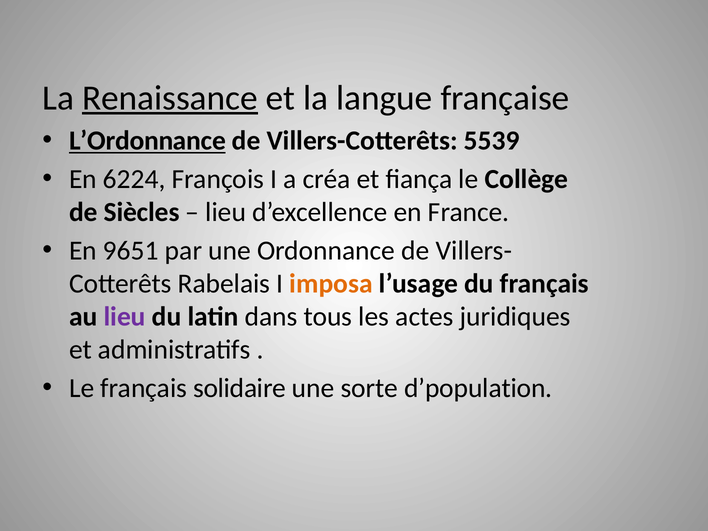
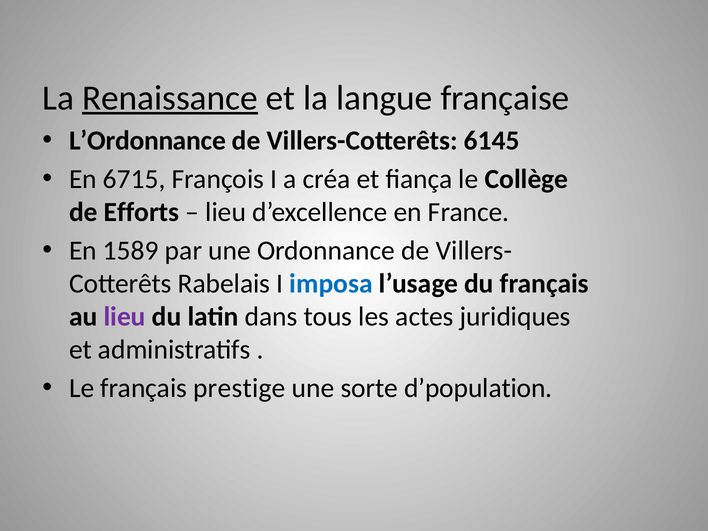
L’Ordonnance underline: present -> none
5539: 5539 -> 6145
6224: 6224 -> 6715
Siècles: Siècles -> Efforts
9651: 9651 -> 1589
imposa colour: orange -> blue
solidaire: solidaire -> prestige
